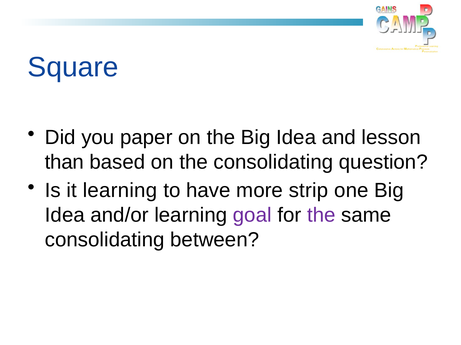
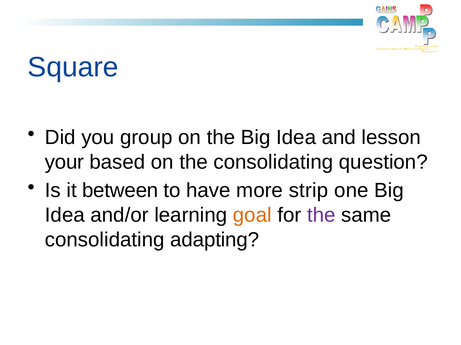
paper: paper -> group
than: than -> your
it learning: learning -> between
goal colour: purple -> orange
between: between -> adapting
